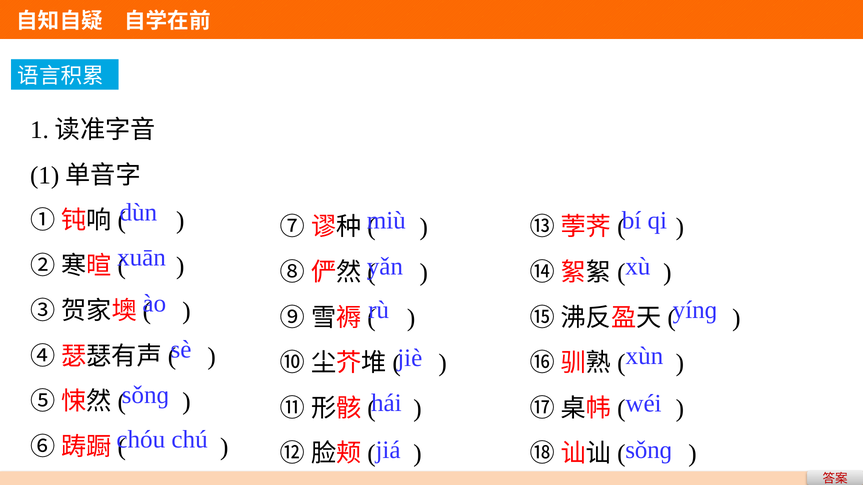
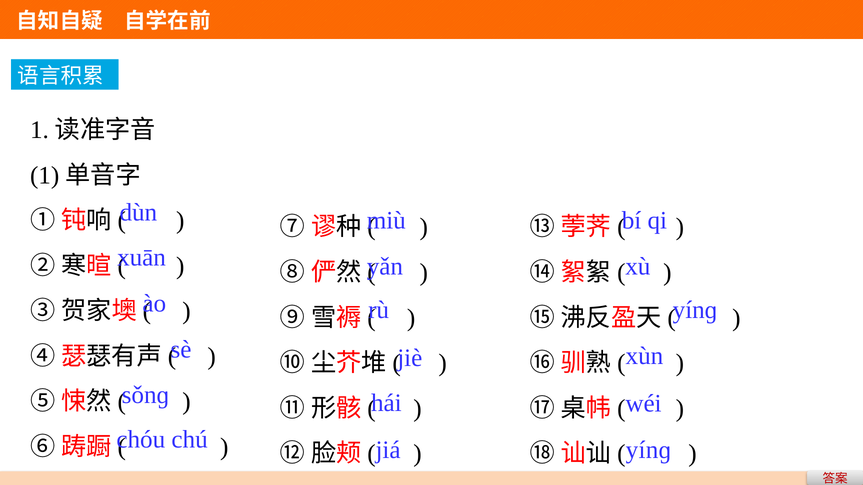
sǒnɡ at (649, 450): sǒnɡ -> yínɡ
